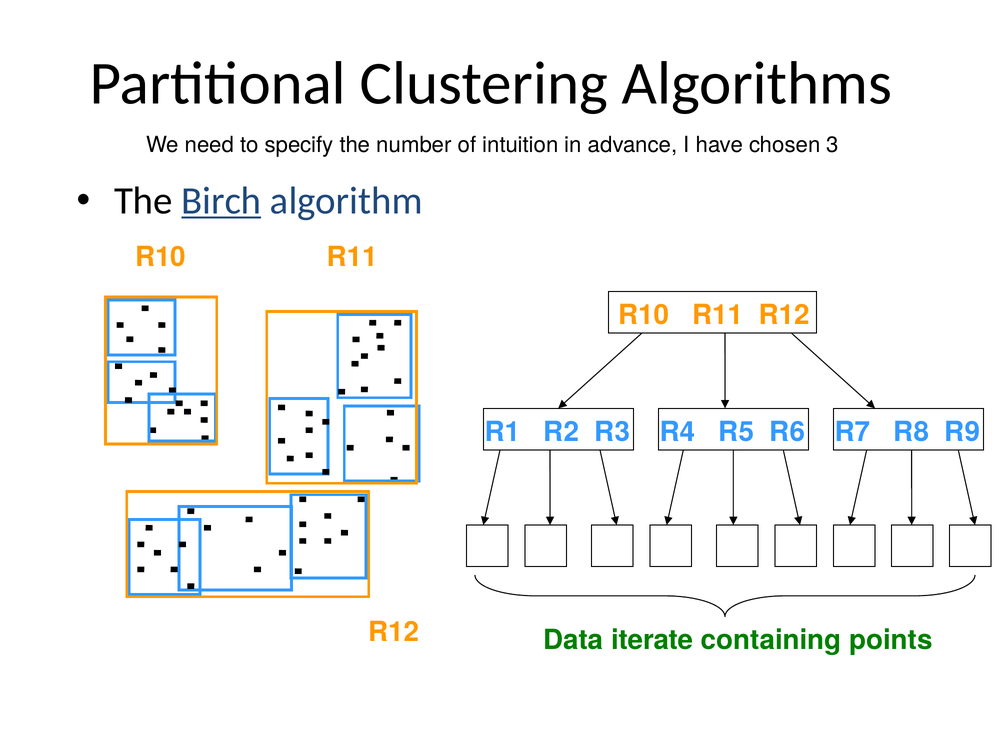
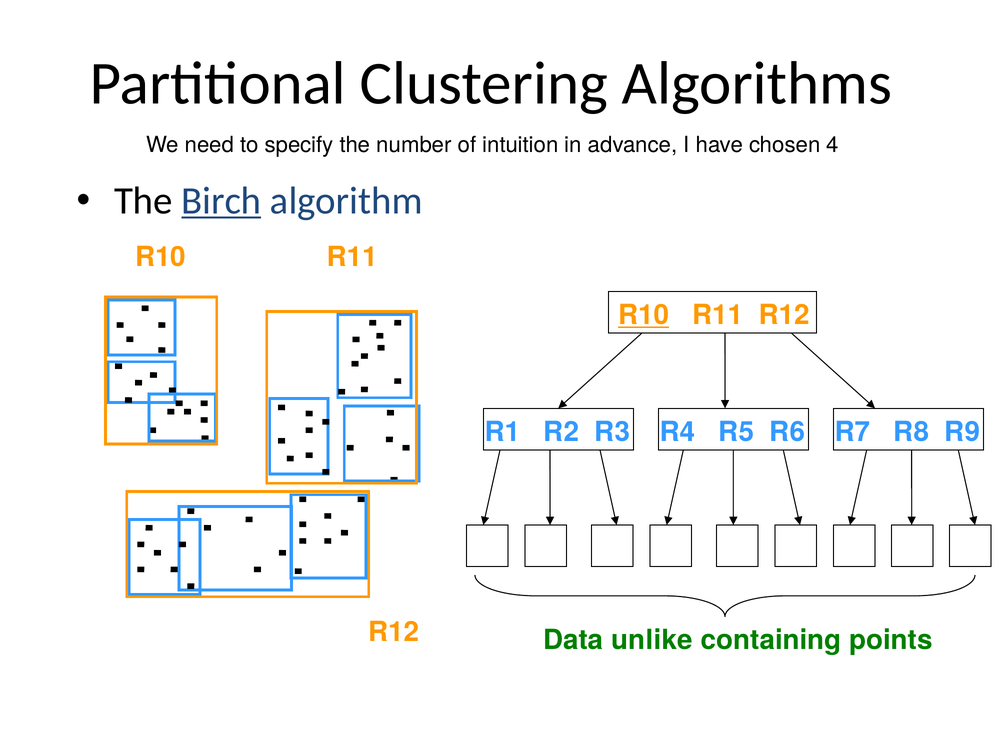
3: 3 -> 4
R10 at (644, 315) underline: none -> present
iterate: iterate -> unlike
